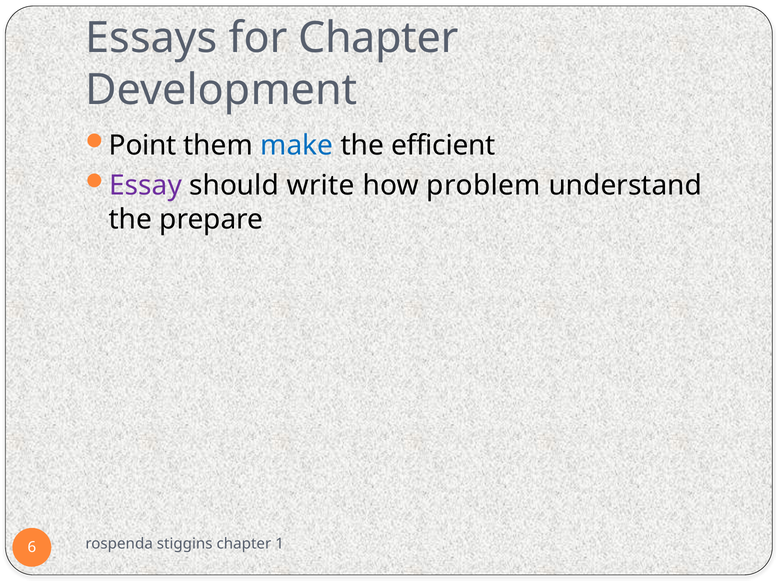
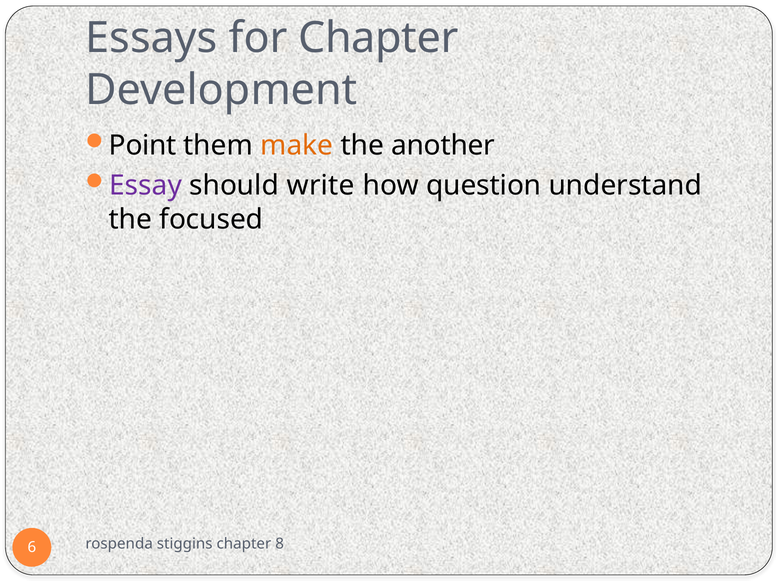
make colour: blue -> orange
efficient: efficient -> another
problem: problem -> question
prepare: prepare -> focused
1: 1 -> 8
